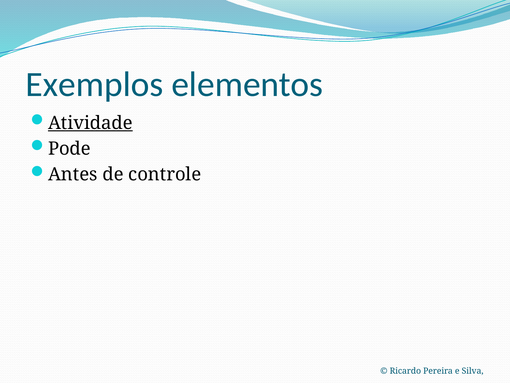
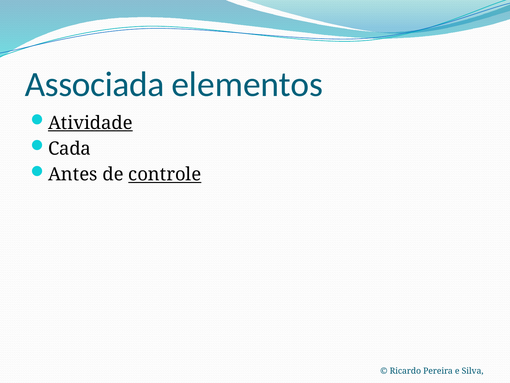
Exemplos: Exemplos -> Associada
Pode: Pode -> Cada
controle underline: none -> present
